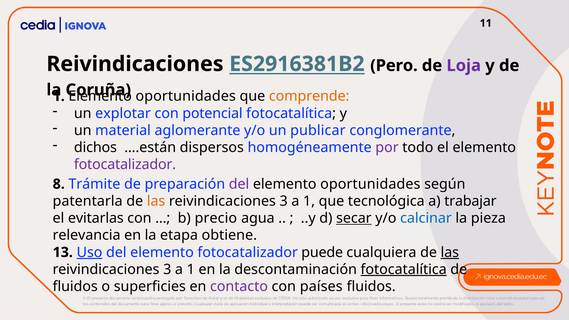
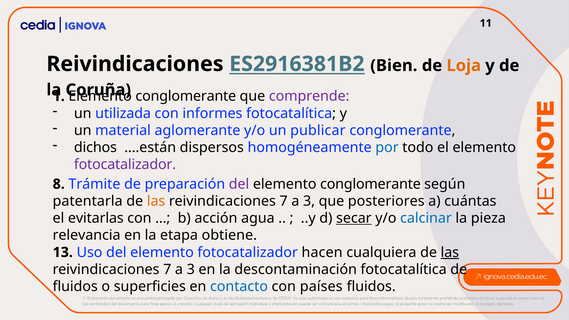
Pero: Pero -> Bien
Loja colour: purple -> orange
oportunidades at (186, 96): oportunidades -> conglomerante
comprende colour: orange -> purple
explotar: explotar -> utilizada
potencial: potencial -> informes
por colour: purple -> blue
oportunidades at (370, 184): oportunidades -> conglomerante
3 at (284, 201): 3 -> 7
1 at (309, 201): 1 -> 3
tecnológica: tecnológica -> posteriores
trabajar: trabajar -> cuántas
precio: precio -> acción
Uso underline: present -> none
puede: puede -> hacen
3 at (167, 269): 3 -> 7
1 at (191, 269): 1 -> 3
fotocatalítica at (404, 269) underline: present -> none
contacto colour: purple -> blue
